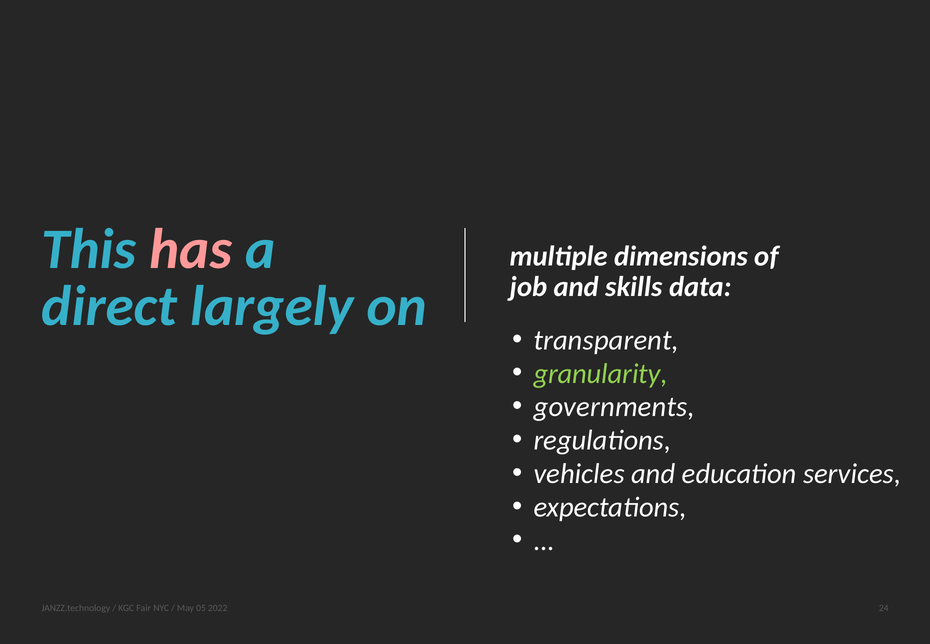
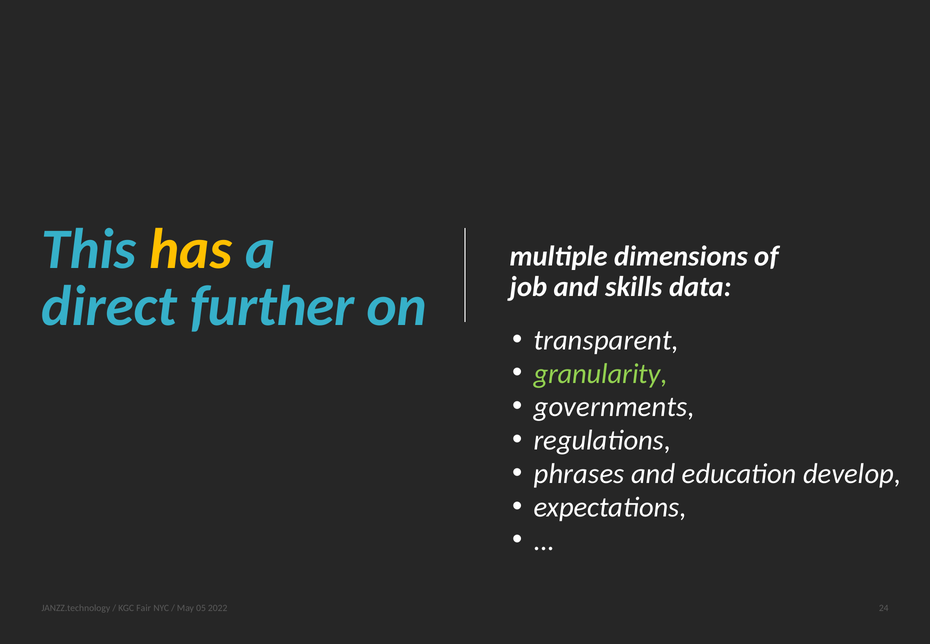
has colour: pink -> yellow
largely: largely -> further
vehicles: vehicles -> phrases
services: services -> develop
